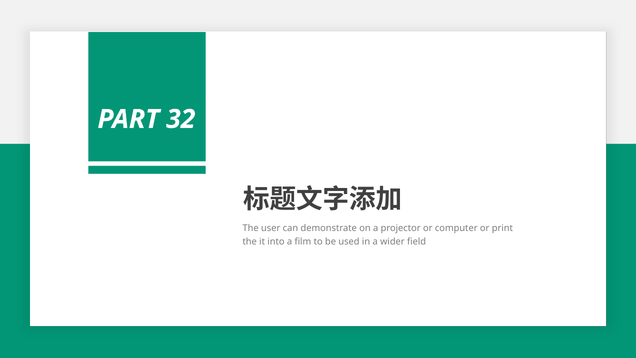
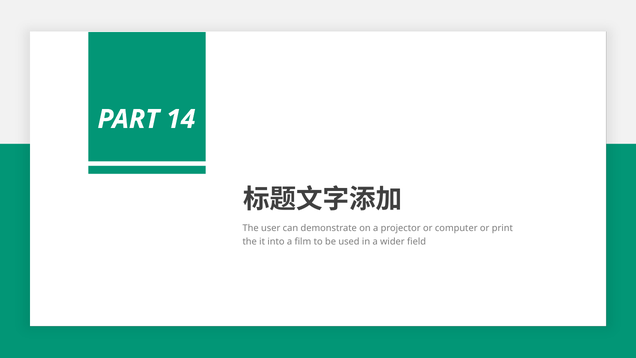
32: 32 -> 14
